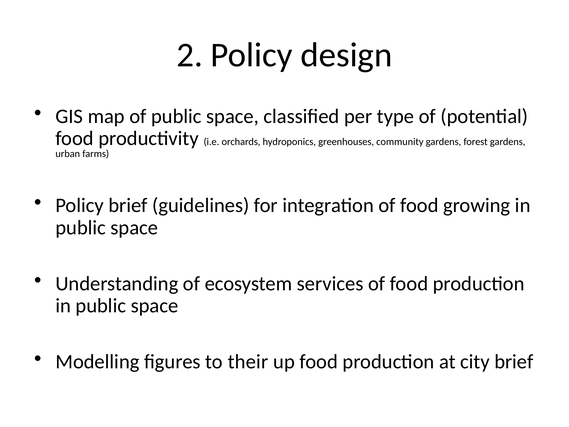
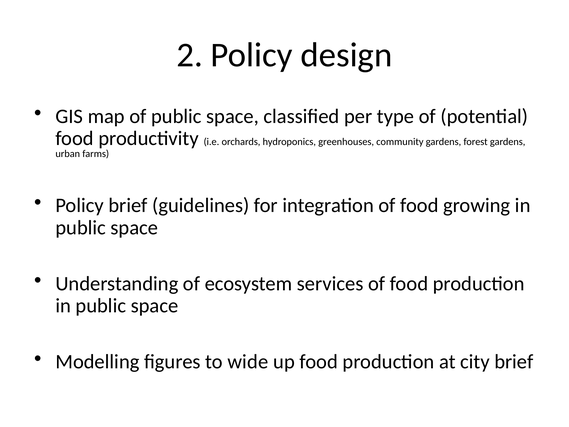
their: their -> wide
